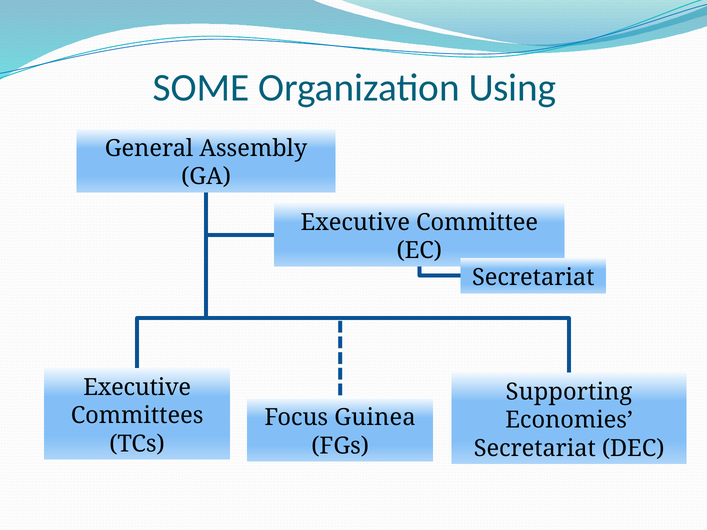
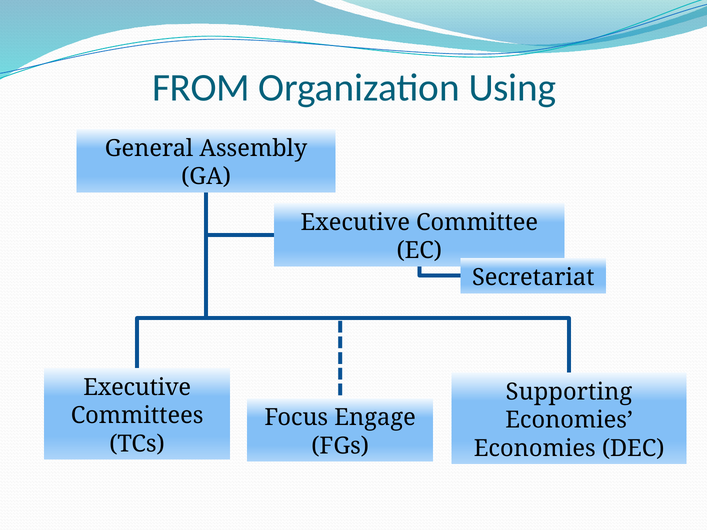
SOME: SOME -> FROM
Guinea: Guinea -> Engage
Secretariat at (535, 448): Secretariat -> Economies
